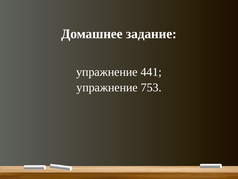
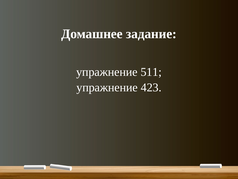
441: 441 -> 511
753: 753 -> 423
